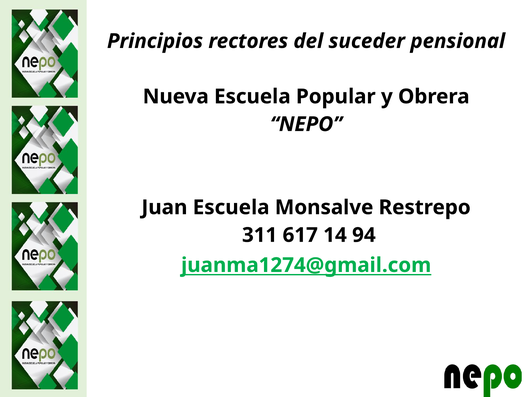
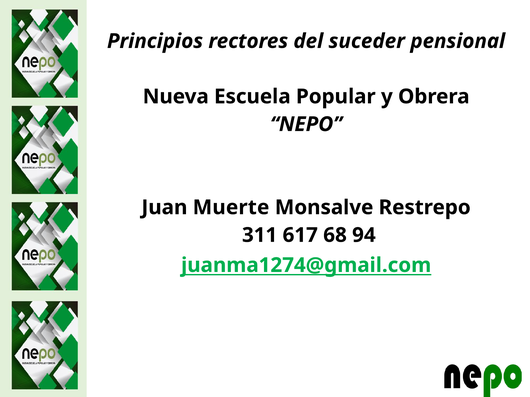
Juan Escuela: Escuela -> Muerte
14: 14 -> 68
